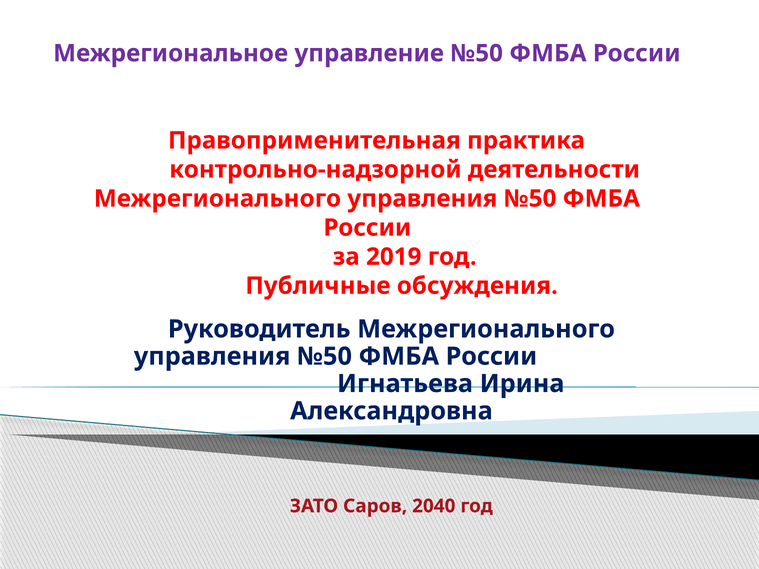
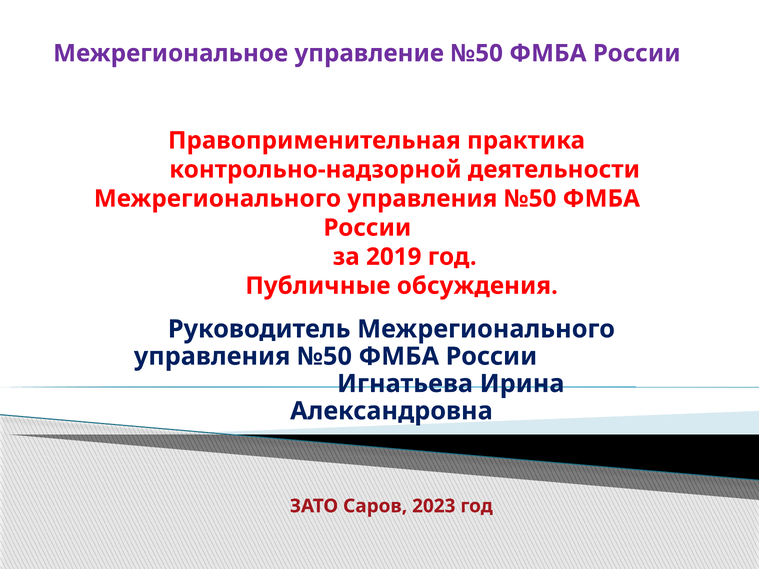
2040: 2040 -> 2023
